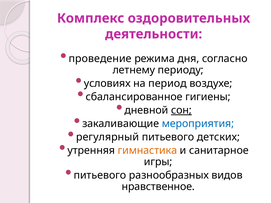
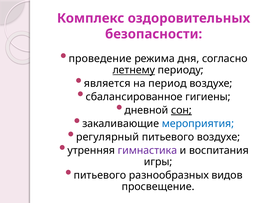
деятельности: деятельности -> безопасности
летнему underline: none -> present
условиях: условиях -> является
питьевого детских: детских -> воздухе
гимнастика colour: orange -> purple
санитарное: санитарное -> воспитания
нравственное: нравственное -> просвещение
